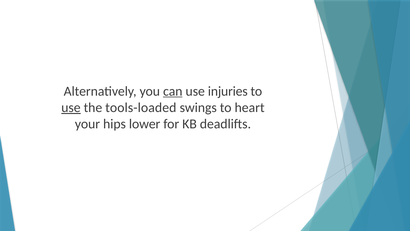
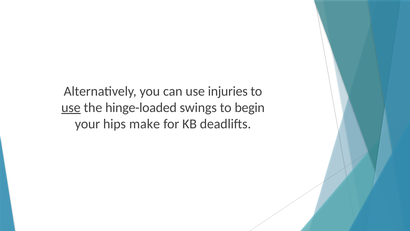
can underline: present -> none
tools-loaded: tools-loaded -> hinge-loaded
heart: heart -> begin
lower: lower -> make
